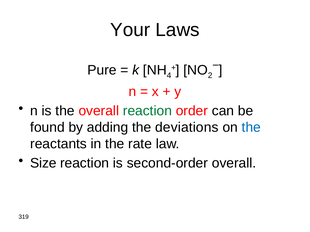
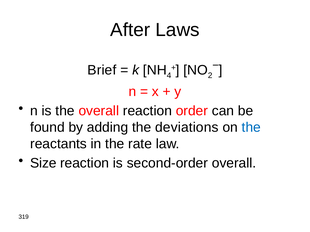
Your: Your -> After
Pure: Pure -> Brief
reaction at (147, 111) colour: green -> black
